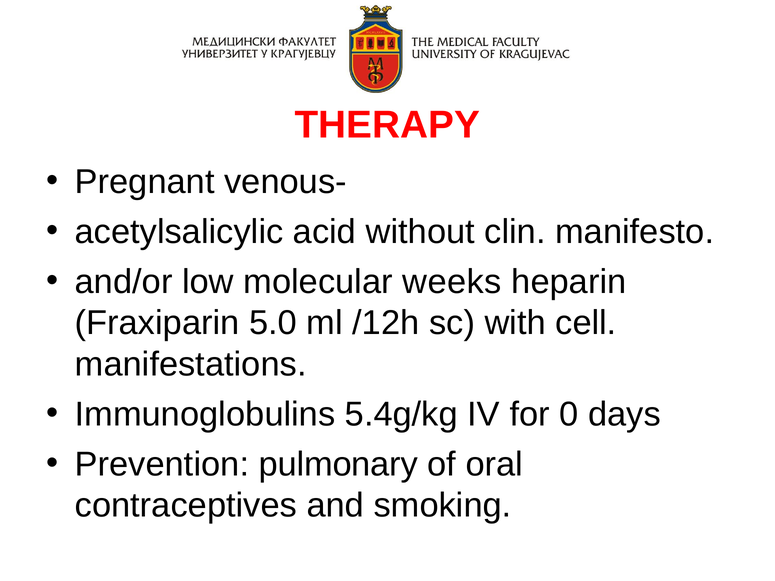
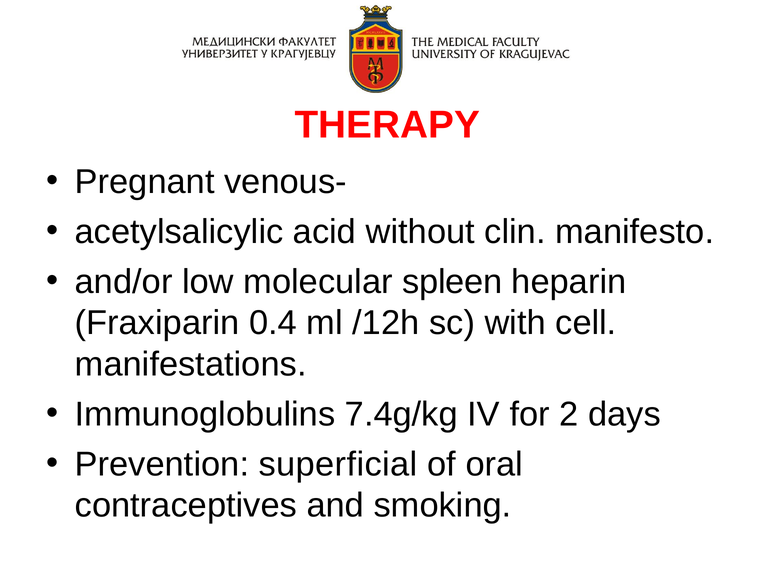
weeks: weeks -> spleen
5.0: 5.0 -> 0.4
5.4g/kg: 5.4g/kg -> 7.4g/kg
0: 0 -> 2
pulmonary: pulmonary -> superficial
